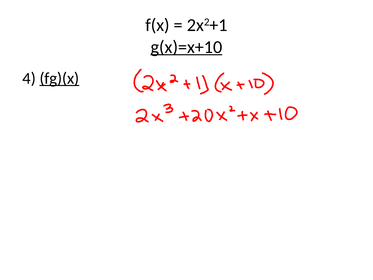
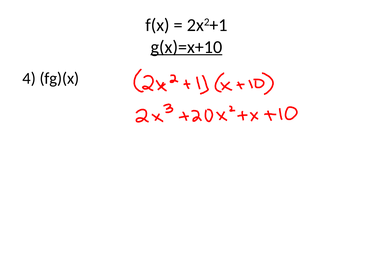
fg)(x underline: present -> none
